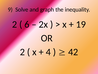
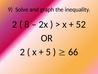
6: 6 -> 8
19: 19 -> 52
4: 4 -> 5
42: 42 -> 66
